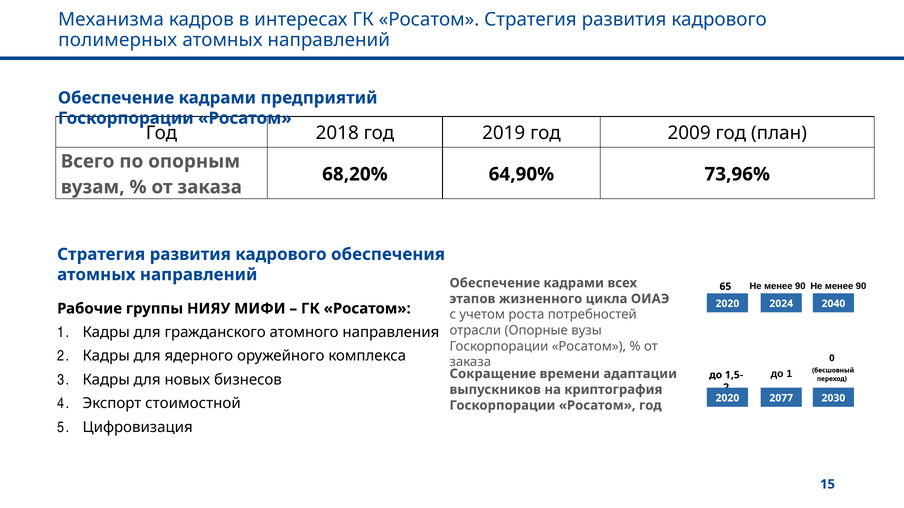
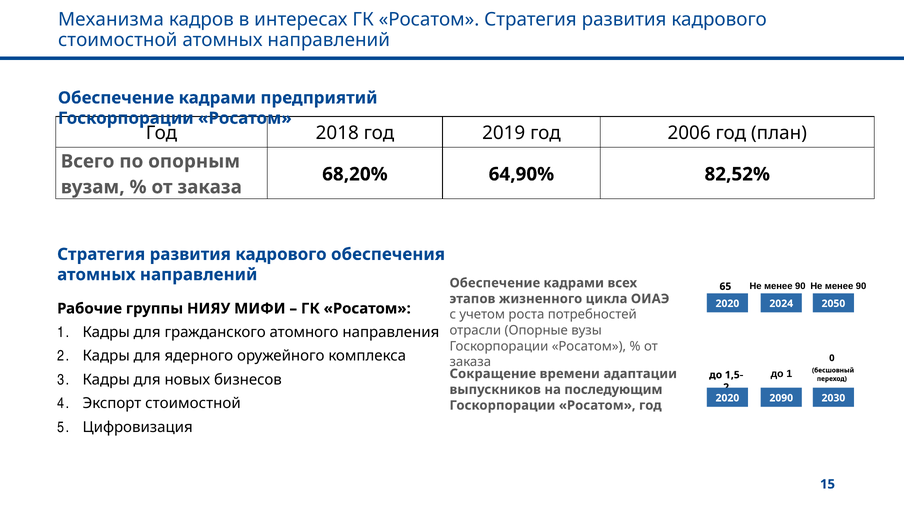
полимерных at (118, 40): полимерных -> стоимостной
2009: 2009 -> 2006
73,96%: 73,96% -> 82,52%
2040: 2040 -> 2050
криптография: криптография -> последующим
2077: 2077 -> 2090
